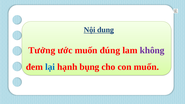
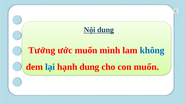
đúng: đúng -> mình
không colour: purple -> blue
hạnh bụng: bụng -> dung
